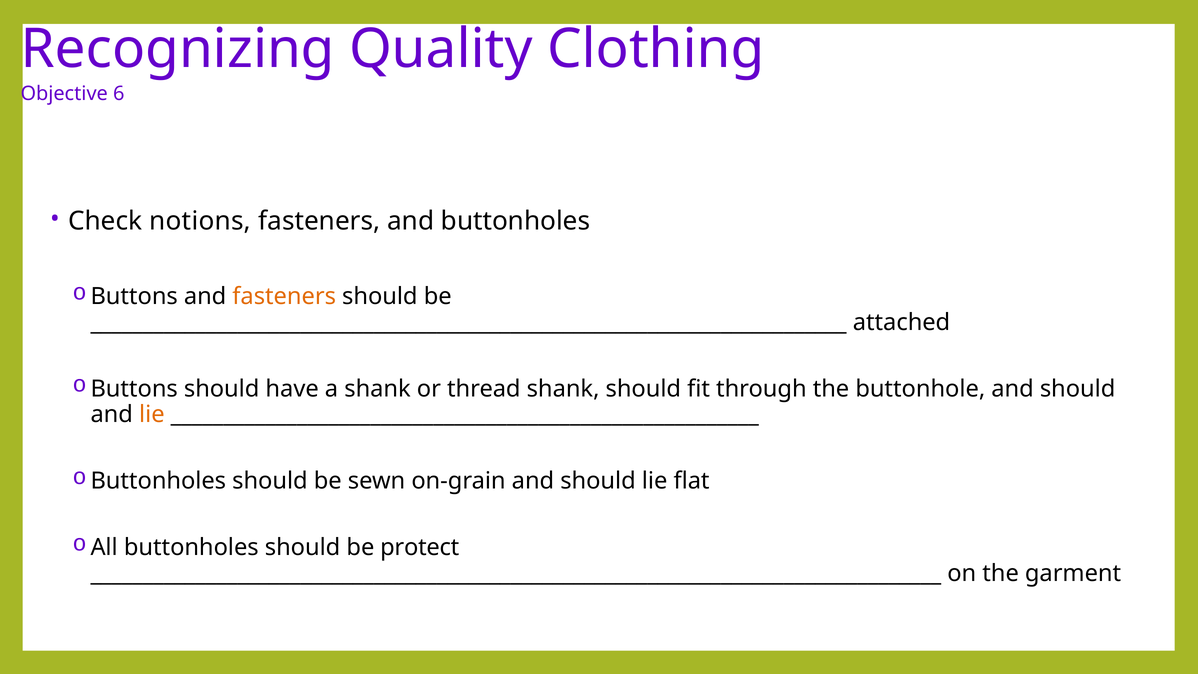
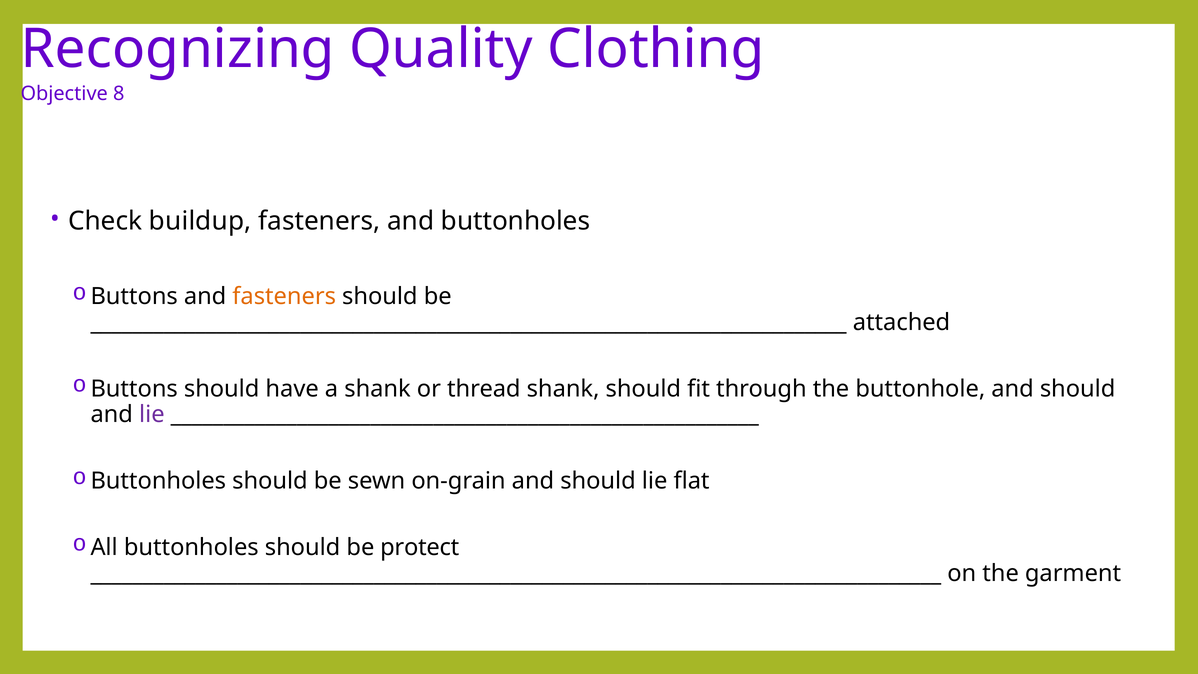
6: 6 -> 8
notions: notions -> buildup
lie at (152, 414) colour: orange -> purple
